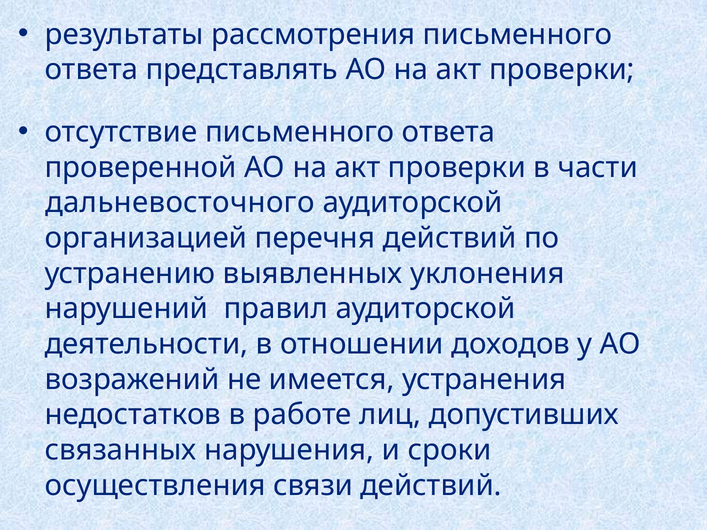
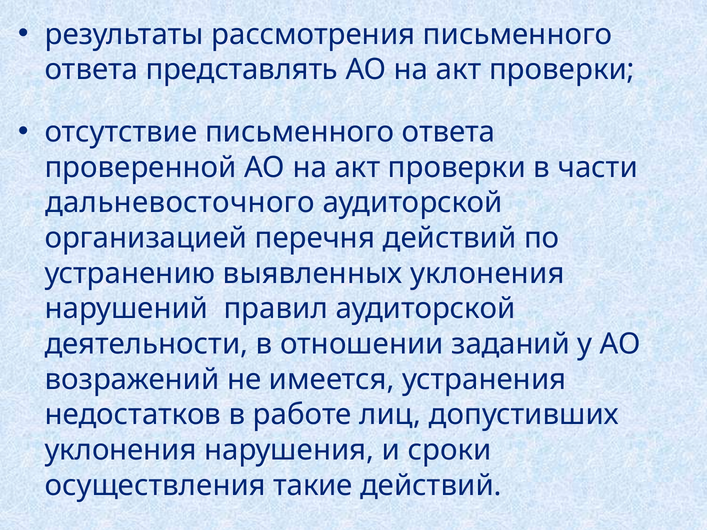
доходов: доходов -> заданий
связанных at (121, 450): связанных -> уклонения
связи: связи -> такие
